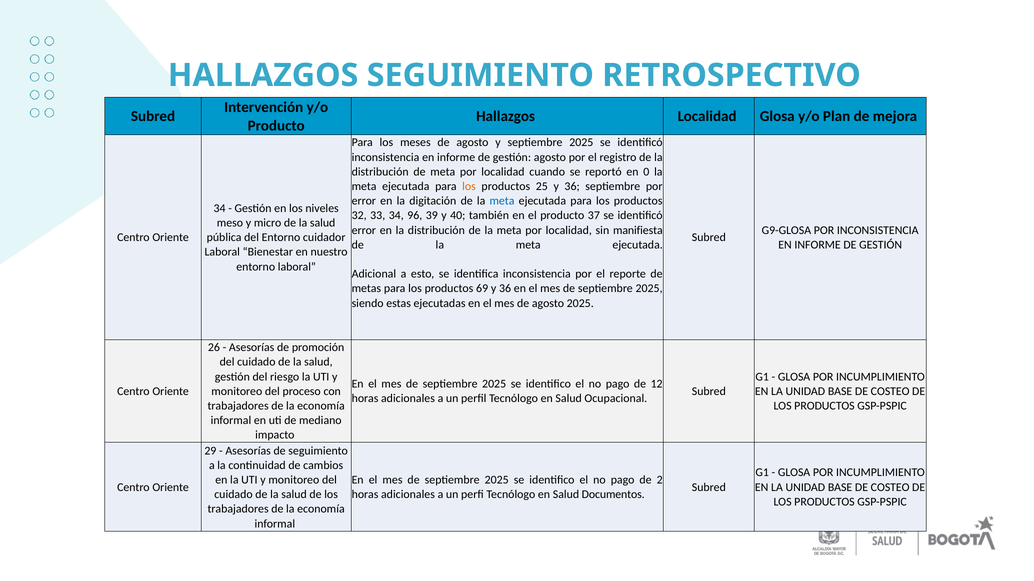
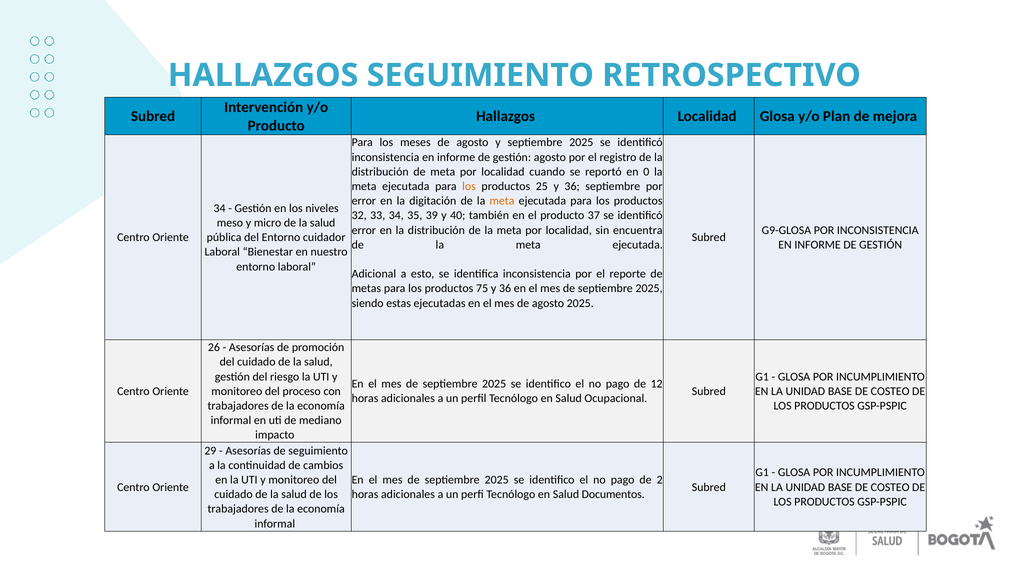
meta at (502, 201) colour: blue -> orange
96: 96 -> 35
manifiesta: manifiesta -> encuentra
69: 69 -> 75
